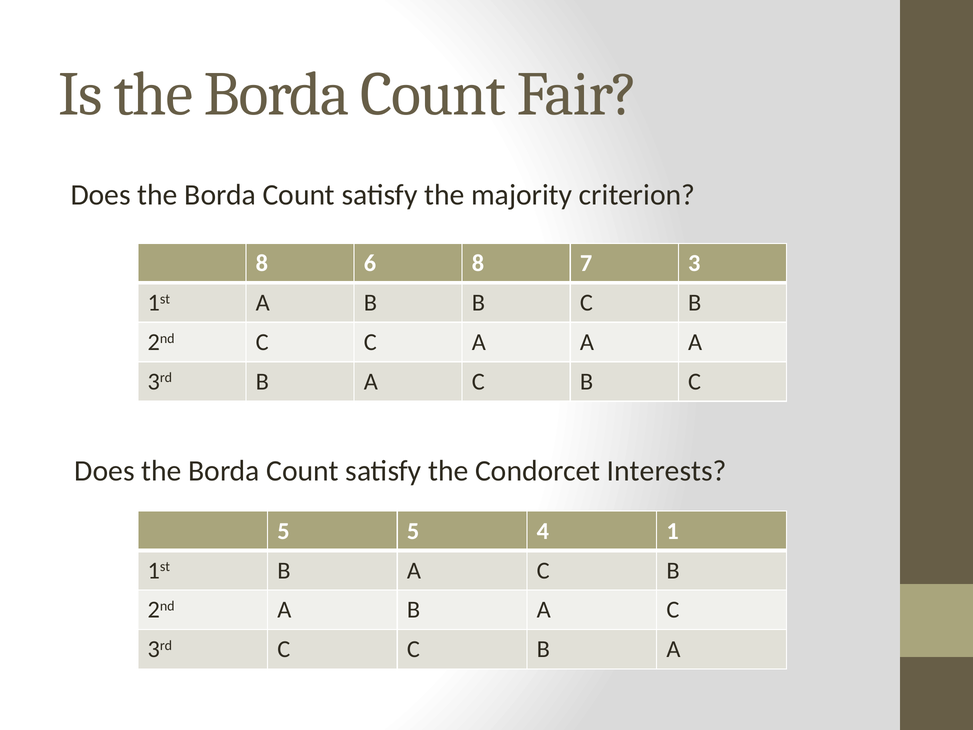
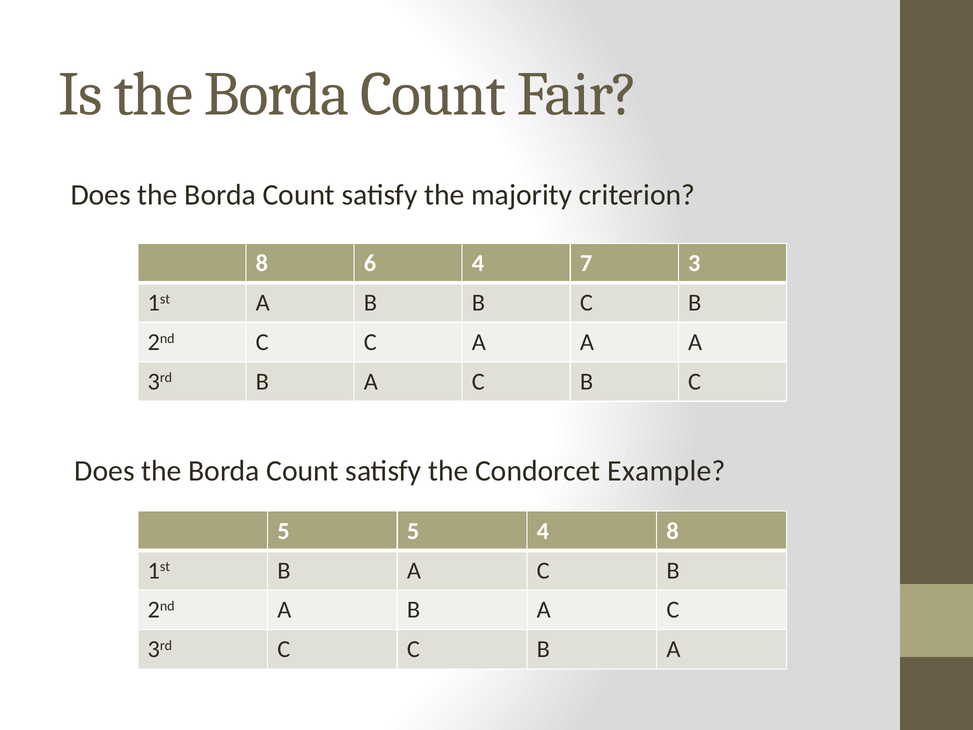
6 8: 8 -> 4
Interests: Interests -> Example
4 1: 1 -> 8
